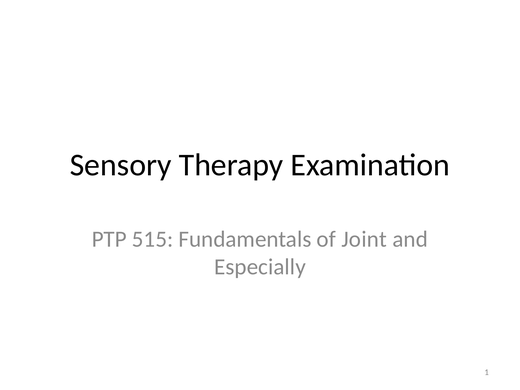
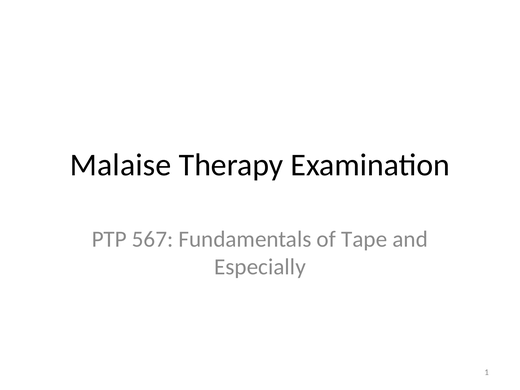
Sensory: Sensory -> Malaise
515: 515 -> 567
Joint: Joint -> Tape
